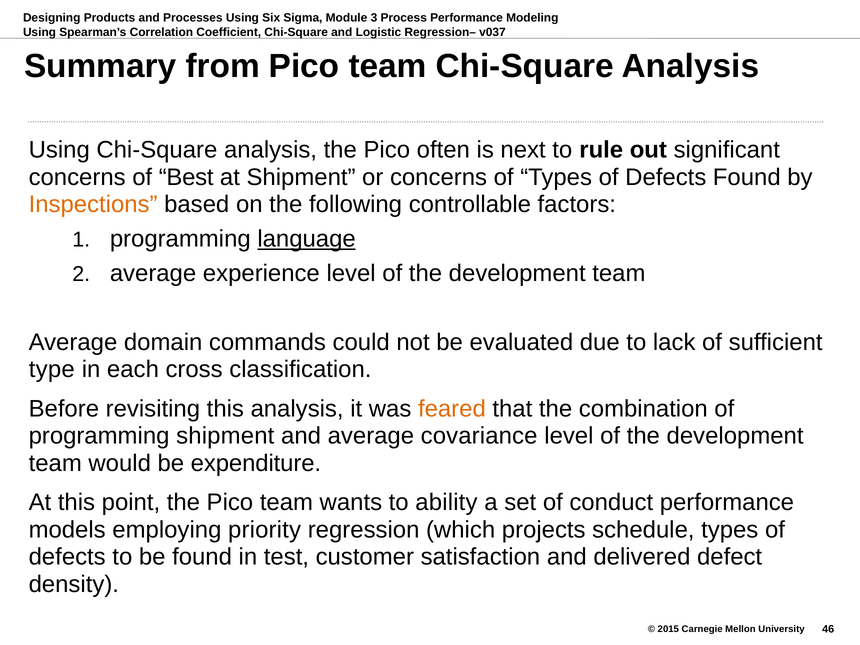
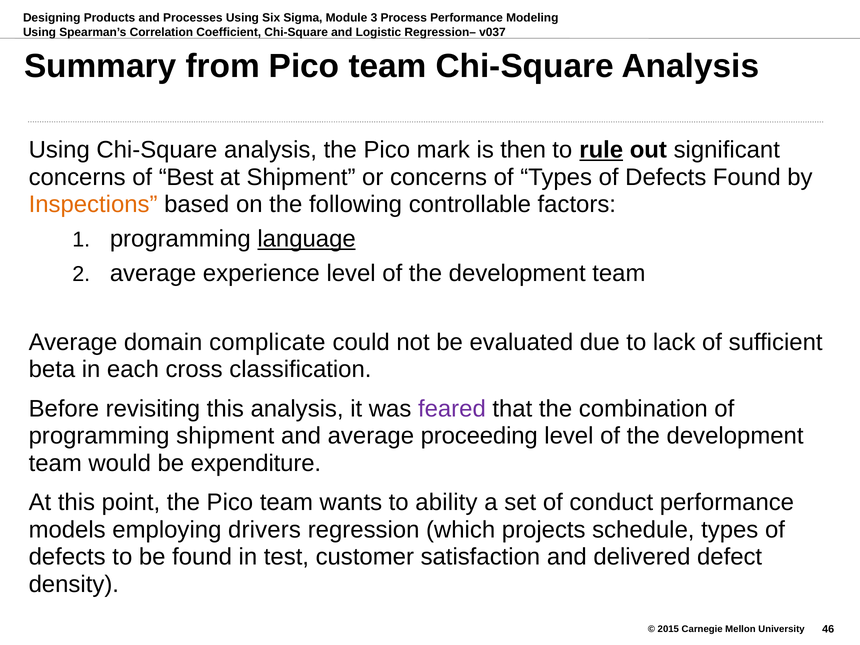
often: often -> mark
next: next -> then
rule underline: none -> present
commands: commands -> complicate
type: type -> beta
feared colour: orange -> purple
covariance: covariance -> proceeding
priority: priority -> drivers
